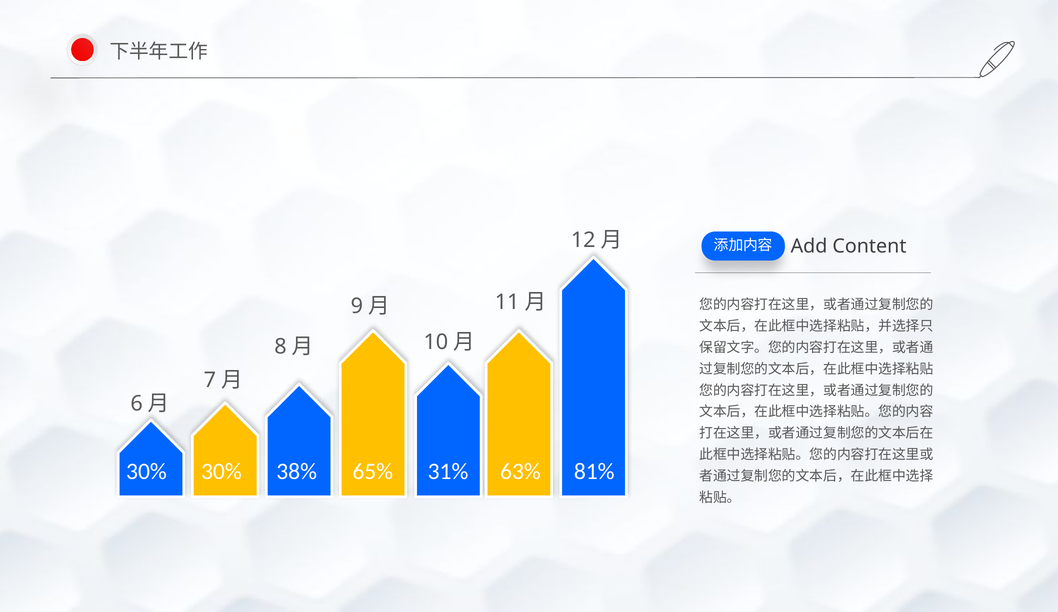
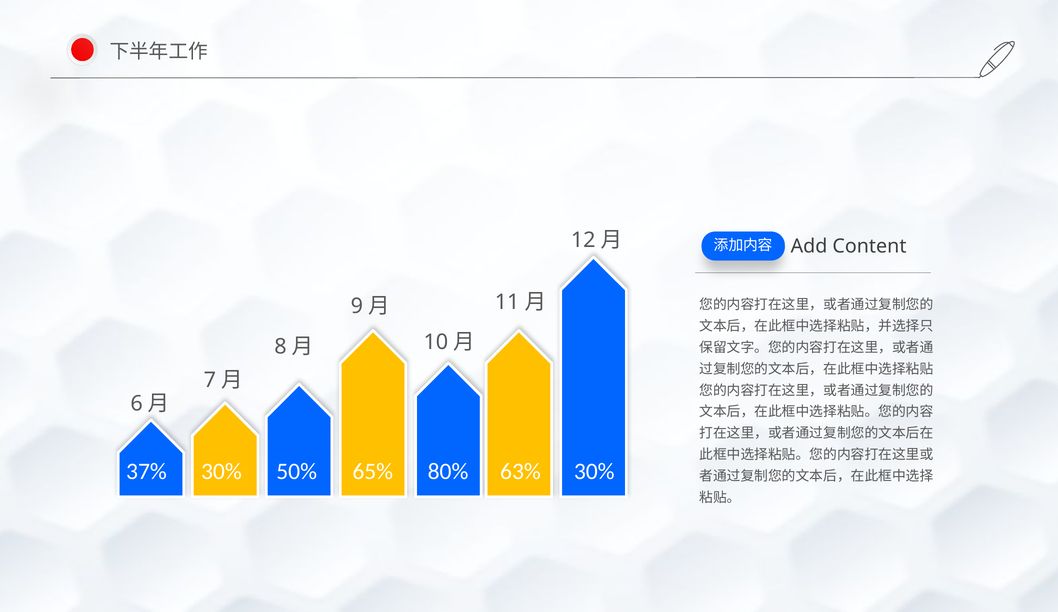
30% at (146, 472): 30% -> 37%
38%: 38% -> 50%
31%: 31% -> 80%
63% 81%: 81% -> 30%
